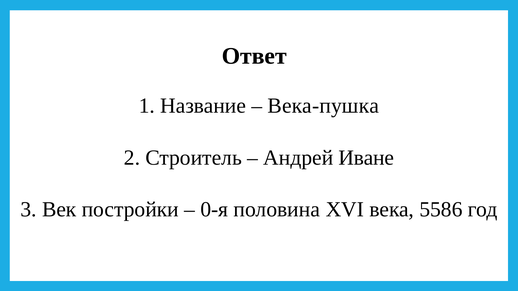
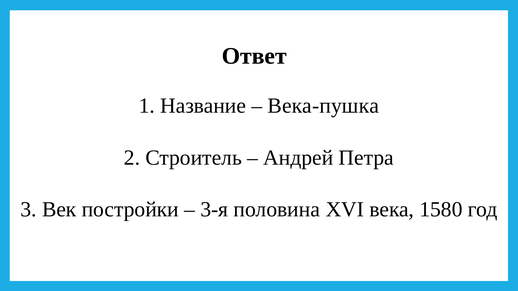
Иване: Иване -> Петра
0-я: 0-я -> 3-я
5586: 5586 -> 1580
